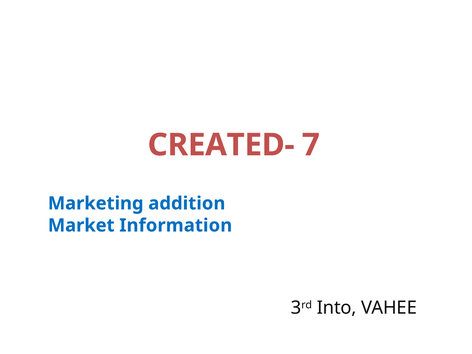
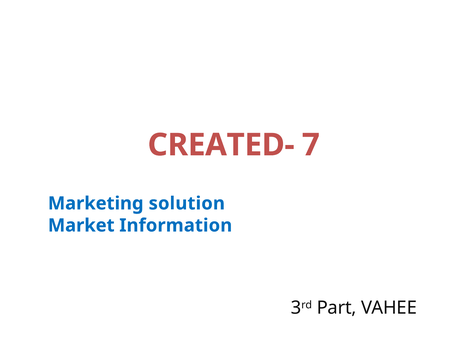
addition: addition -> solution
Into: Into -> Part
